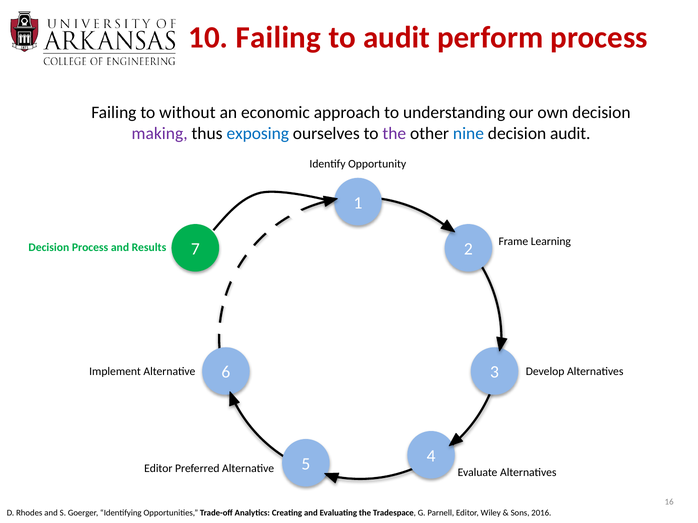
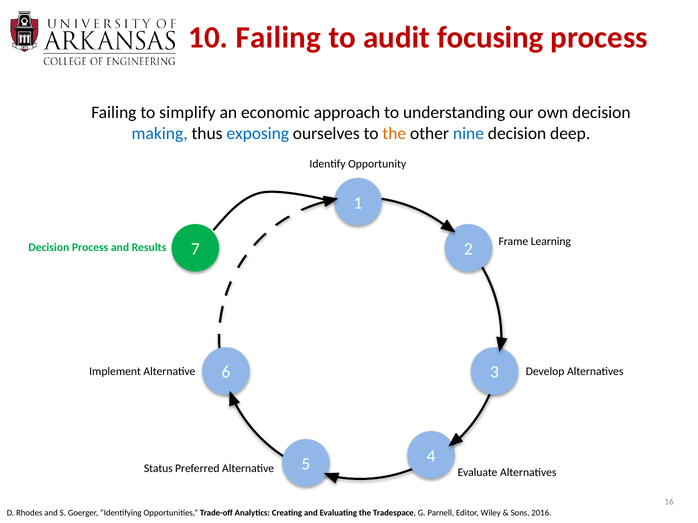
perform: perform -> focusing
without: without -> simplify
making colour: purple -> blue
the at (394, 134) colour: purple -> orange
decision audit: audit -> deep
Editor at (158, 469): Editor -> Status
